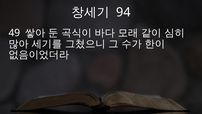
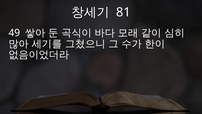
94: 94 -> 81
